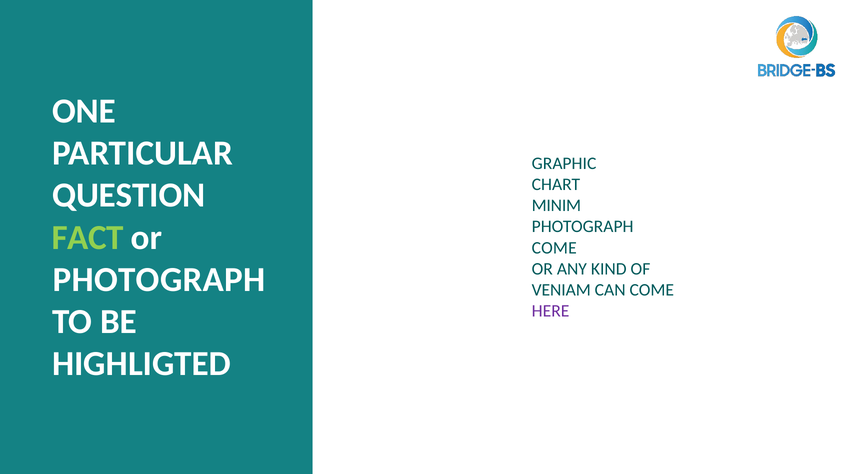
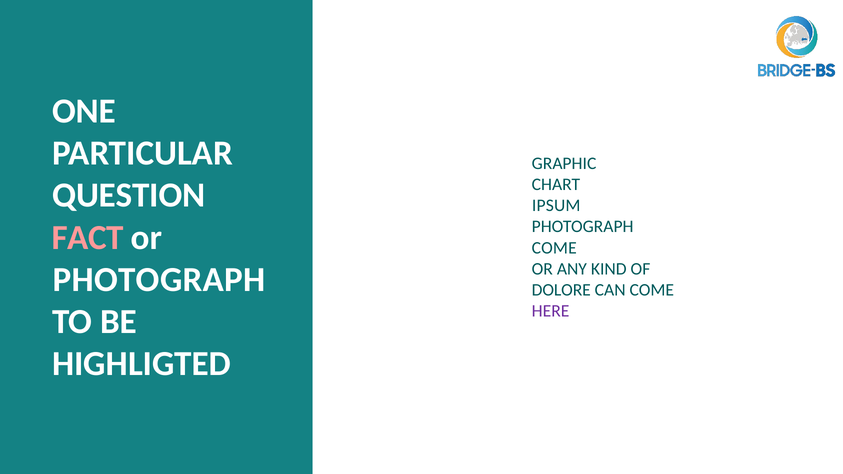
MINIM: MINIM -> IPSUM
FACT colour: light green -> pink
VENIAM: VENIAM -> DOLORE
